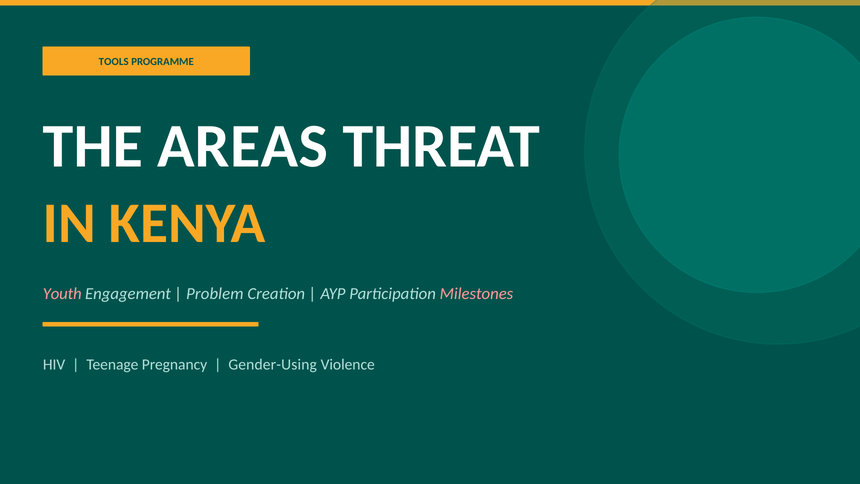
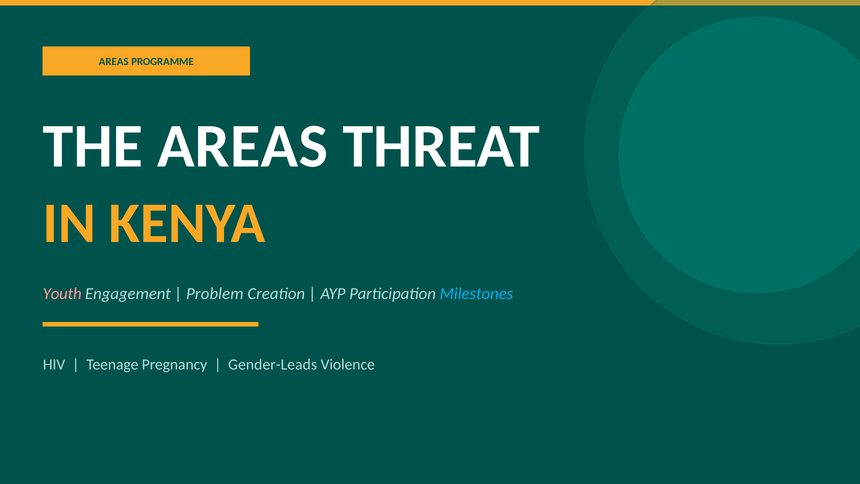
TOOLS at (114, 62): TOOLS -> AREAS
Milestones colour: pink -> light blue
Gender-Using: Gender-Using -> Gender-Leads
